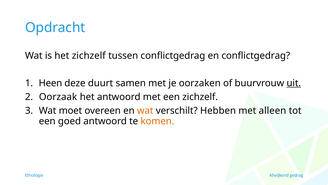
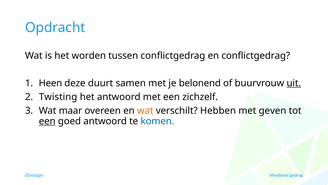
het zichzelf: zichzelf -> worden
oorzaken: oorzaken -> belonend
Oorzaak: Oorzaak -> Twisting
moet: moet -> maar
alleen: alleen -> geven
een at (47, 121) underline: none -> present
komen colour: orange -> blue
